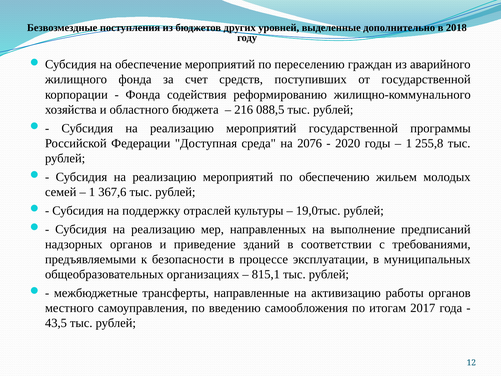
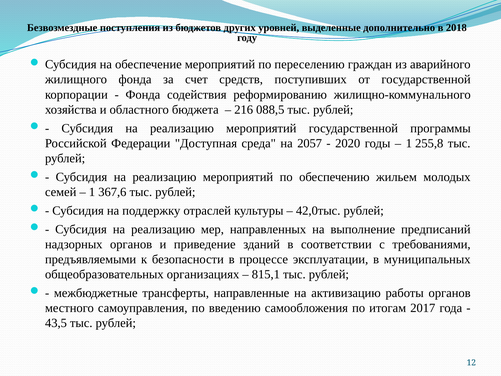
2076: 2076 -> 2057
19,0тыс: 19,0тыс -> 42,0тыс
